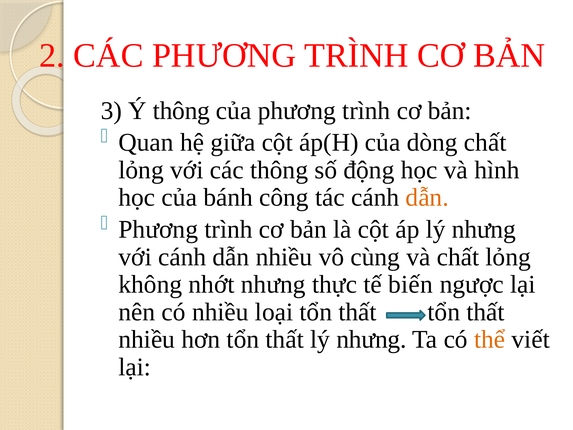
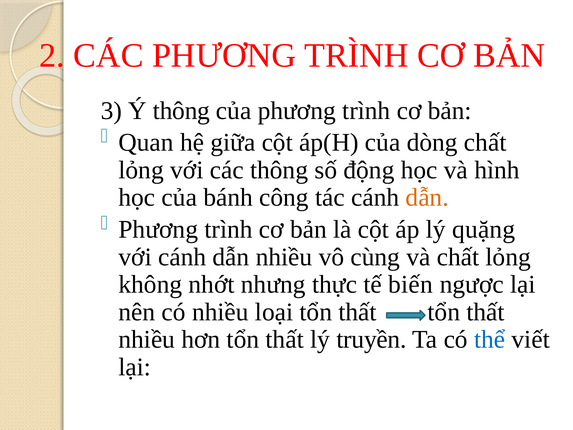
áp lý nhưng: nhưng -> quặng
thất lý nhưng: nhưng -> truyền
thể colour: orange -> blue
